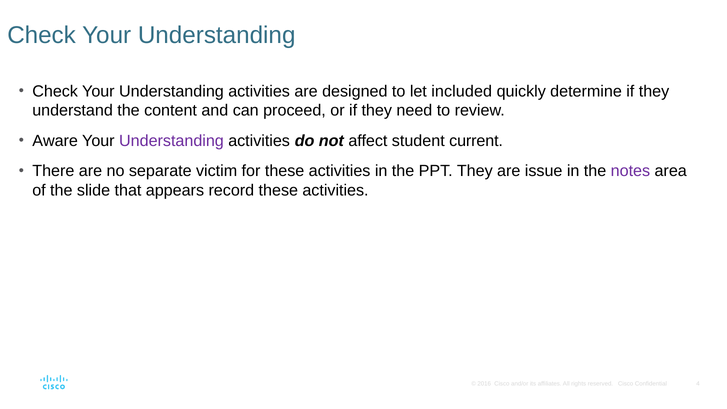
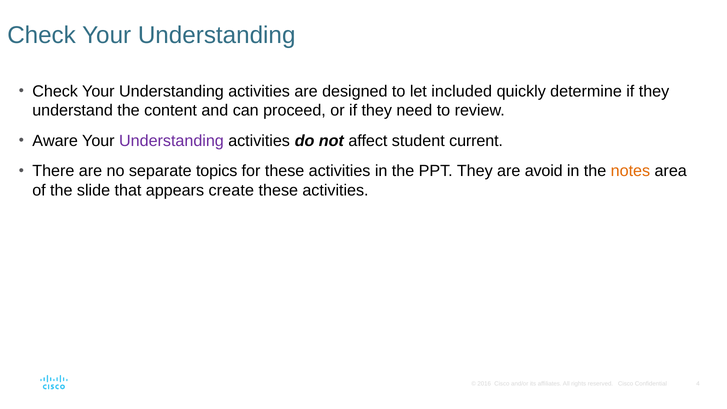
victim: victim -> topics
issue: issue -> avoid
notes colour: purple -> orange
record: record -> create
